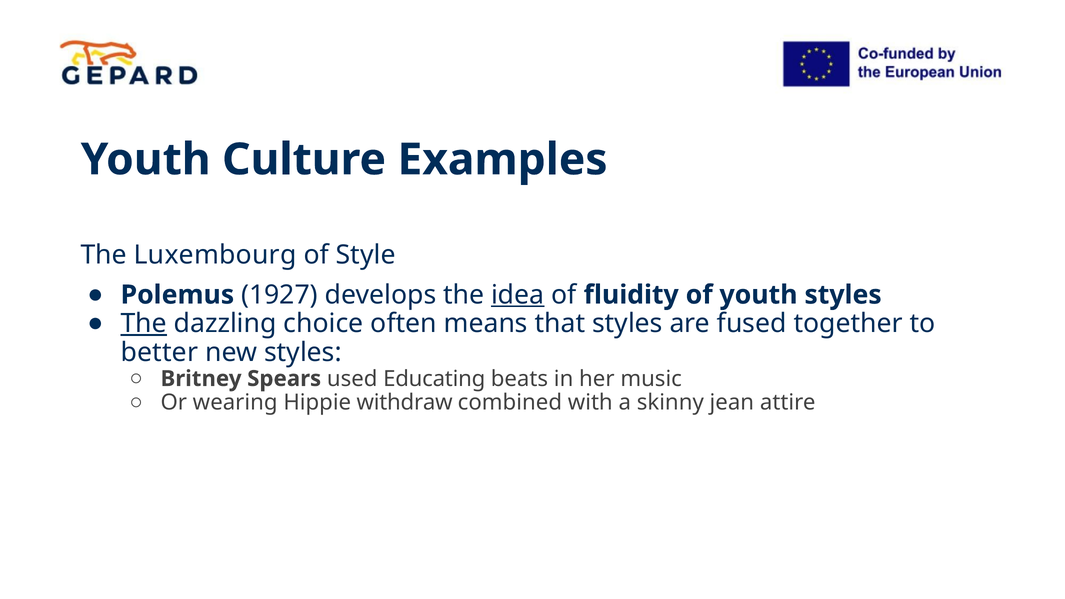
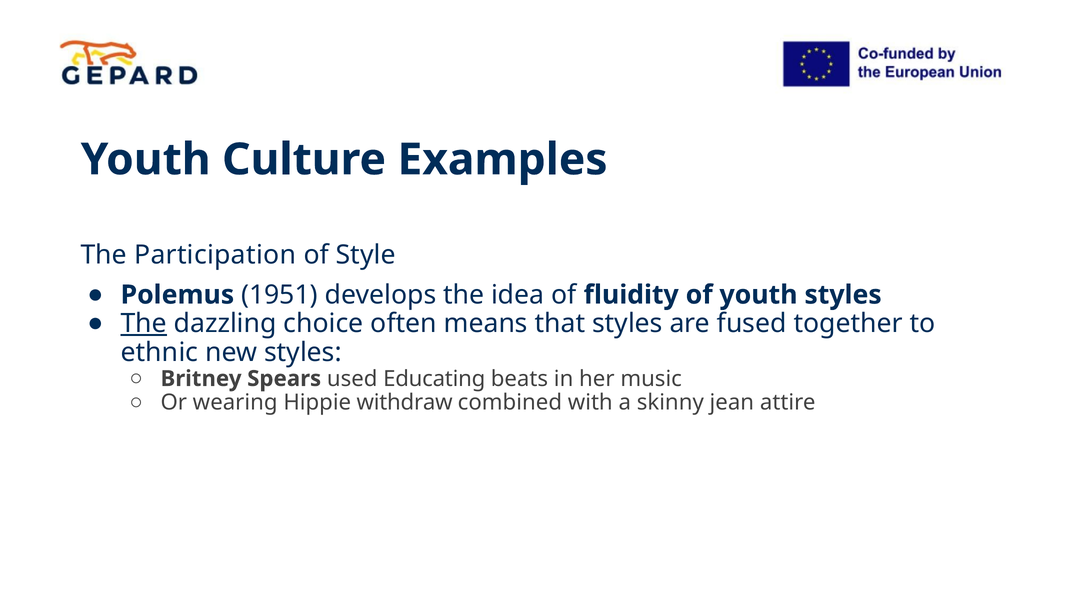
Luxembourg: Luxembourg -> Participation
1927: 1927 -> 1951
idea underline: present -> none
better: better -> ethnic
